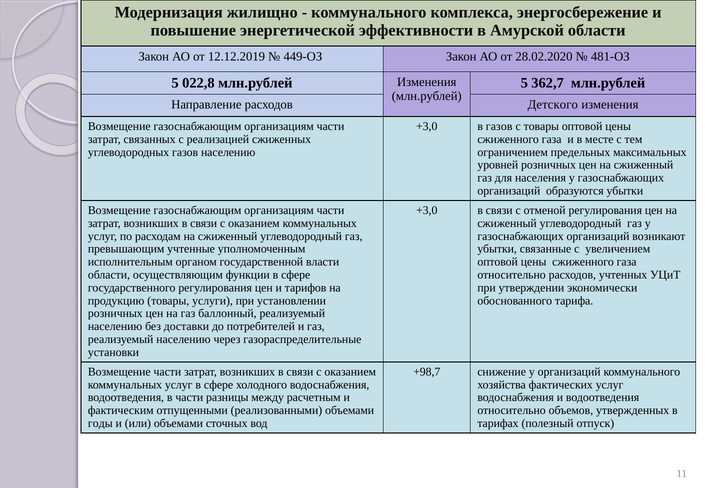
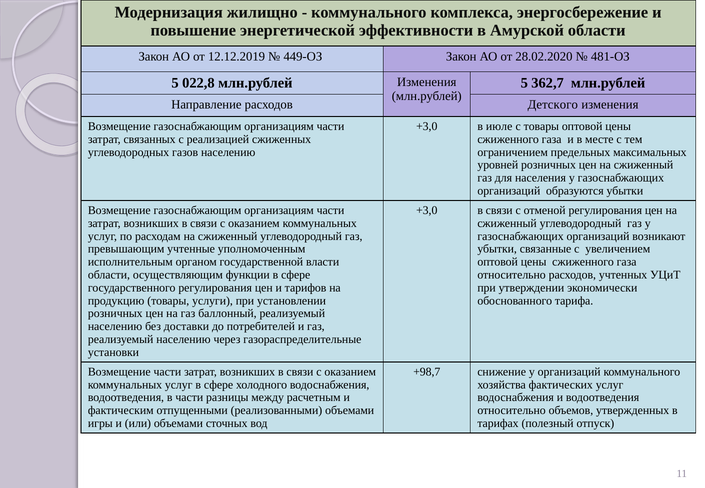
в газов: газов -> июле
годы: годы -> игры
